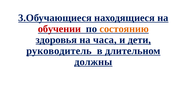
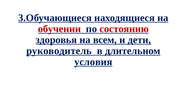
состоянию colour: orange -> red
часа: часа -> всем
должны: должны -> условия
